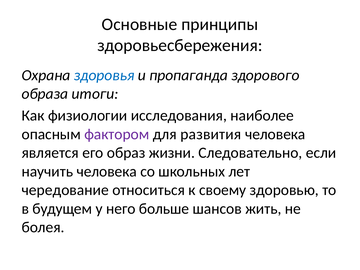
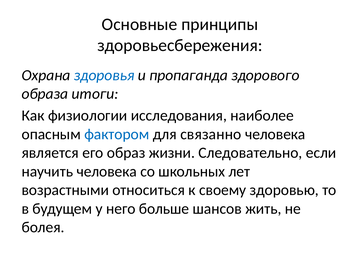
фактором colour: purple -> blue
развития: развития -> связанно
чередование: чередование -> возрастными
